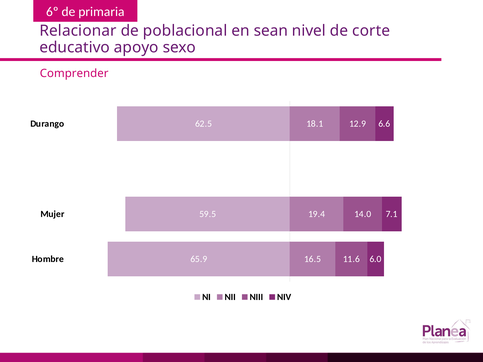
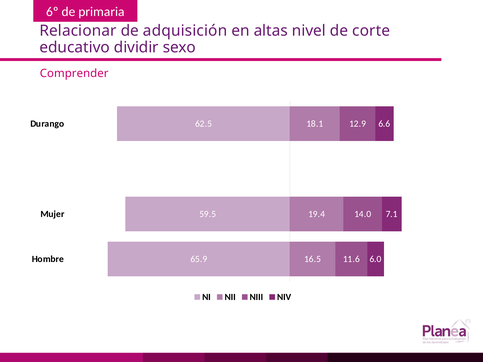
poblacional: poblacional -> adquisición
sean: sean -> altas
apoyo: apoyo -> dividir
